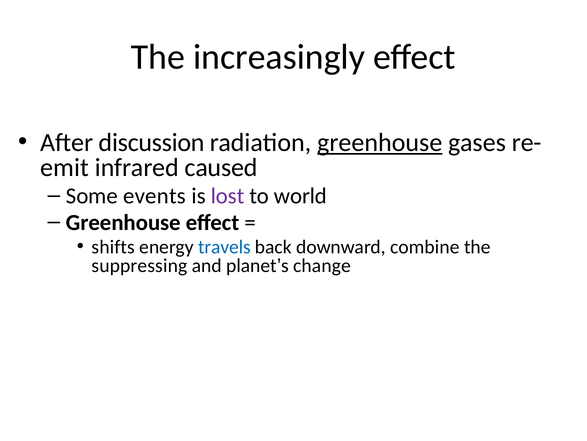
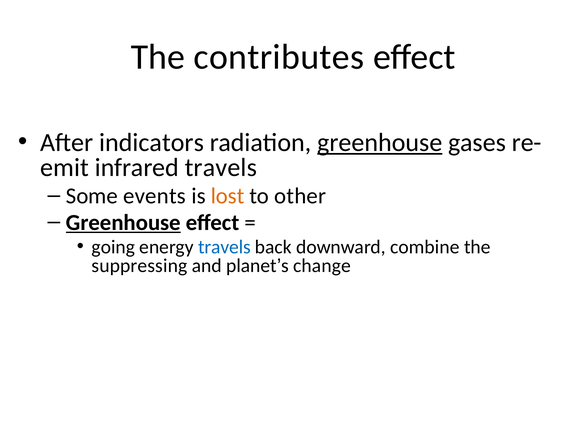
increasingly: increasingly -> contributes
discussion: discussion -> indicators
infrared caused: caused -> travels
lost colour: purple -> orange
world: world -> other
Greenhouse at (123, 222) underline: none -> present
shifts: shifts -> going
